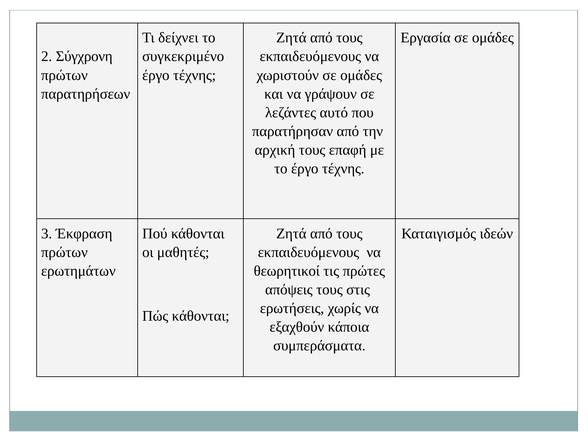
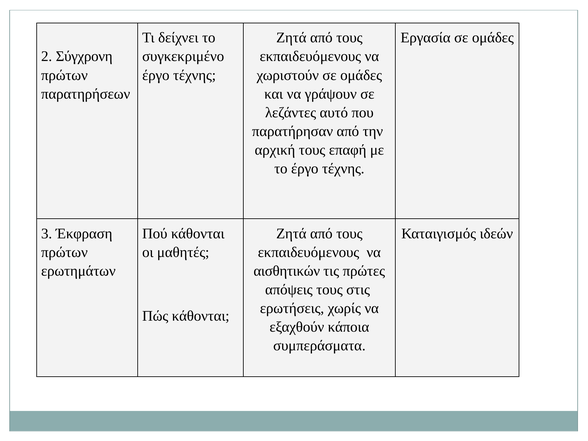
θεωρητικοί: θεωρητικοί -> αισθητικών
